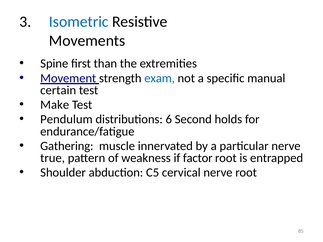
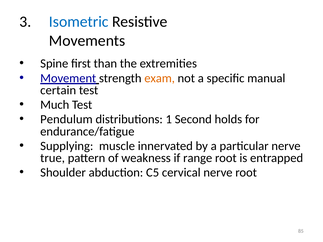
exam colour: blue -> orange
Make: Make -> Much
6: 6 -> 1
Gathering: Gathering -> Supplying
factor: factor -> range
